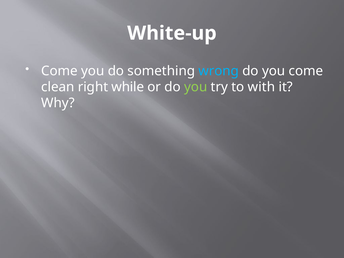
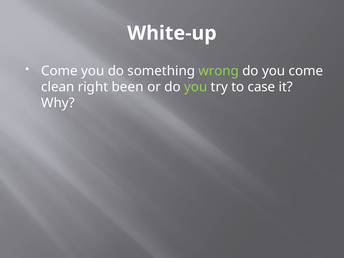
wrong colour: light blue -> light green
while: while -> been
with: with -> case
